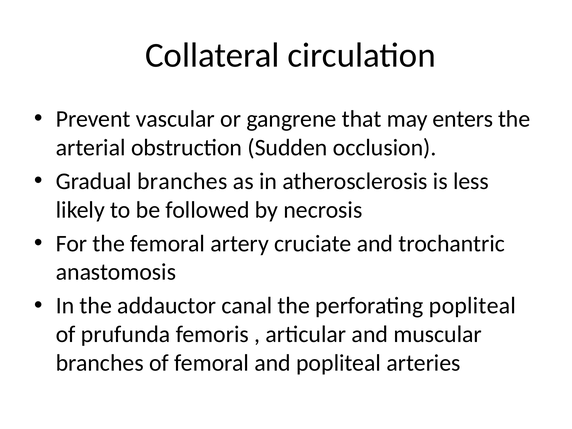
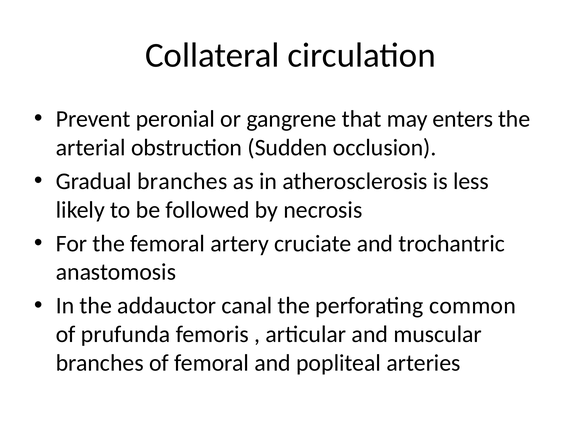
vascular: vascular -> peronial
perforating popliteal: popliteal -> common
